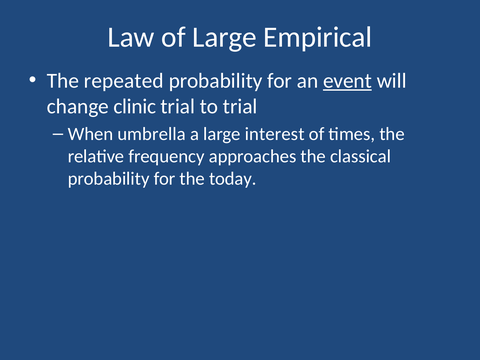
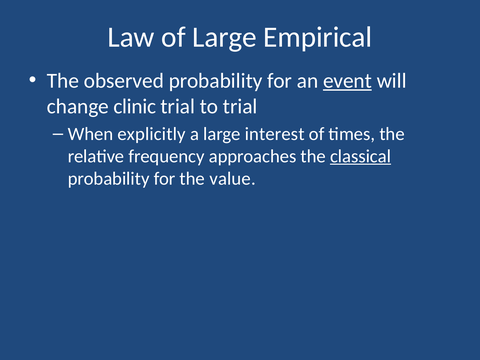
repeated: repeated -> observed
umbrella: umbrella -> explicitly
classical underline: none -> present
today: today -> value
